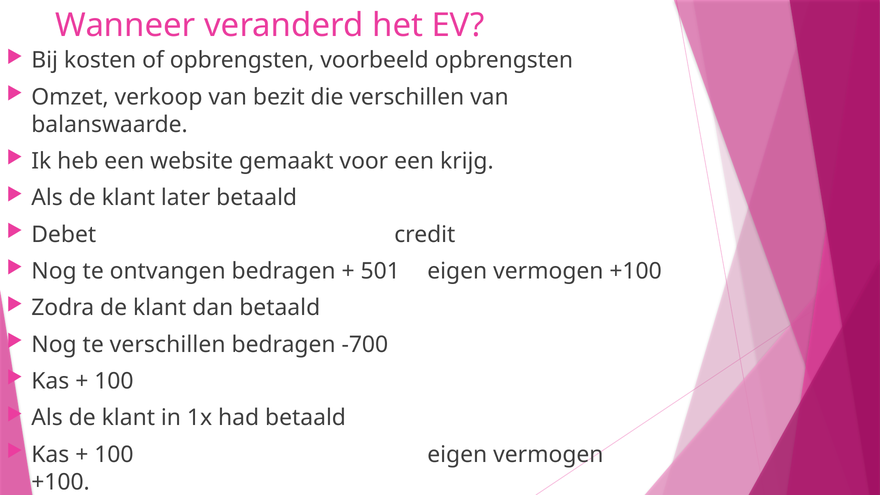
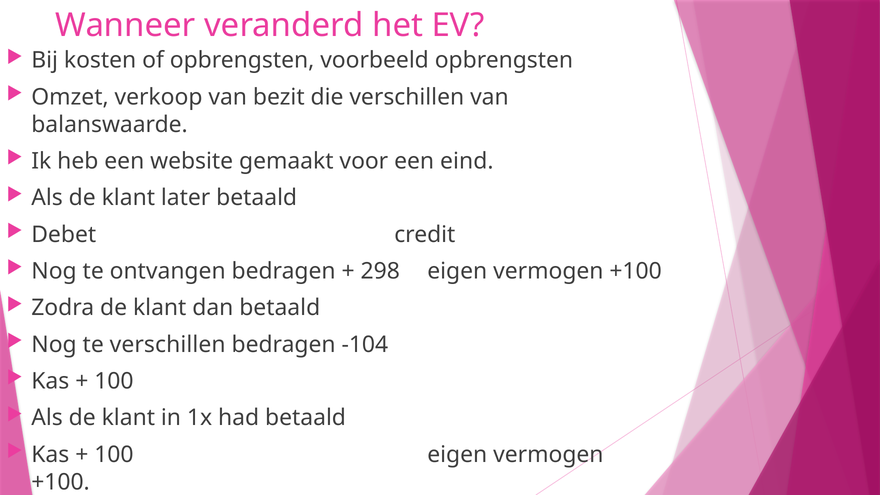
krijg: krijg -> eind
501: 501 -> 298
-700: -700 -> -104
